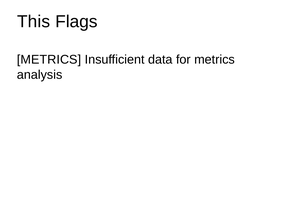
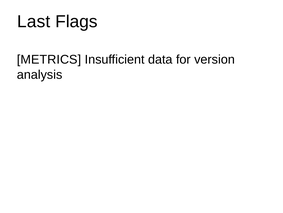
This: This -> Last
for metrics: metrics -> version
